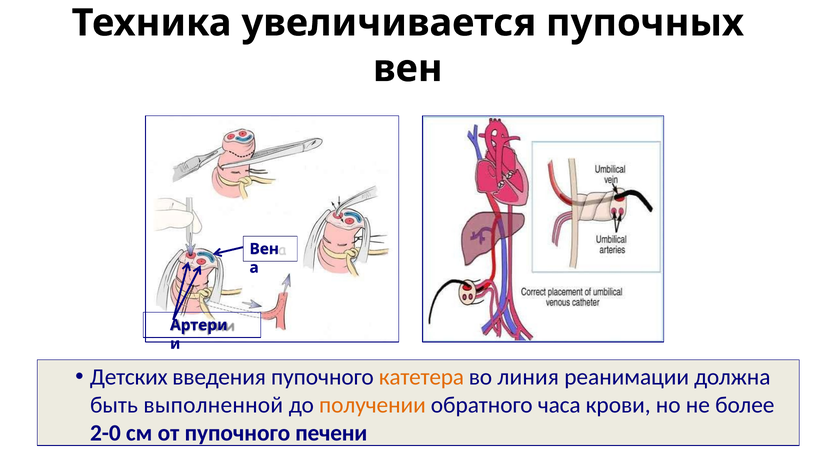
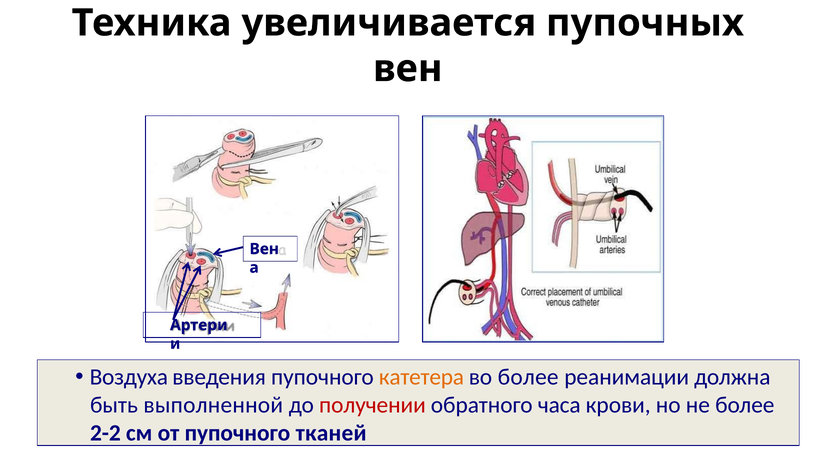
Детских: Детских -> Воздуха
во линия: линия -> более
получении colour: orange -> red
2-0: 2-0 -> 2-2
печени: печени -> тканей
